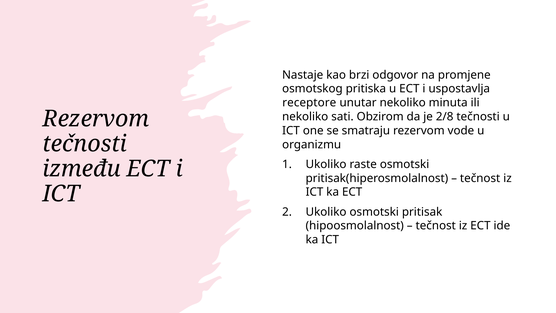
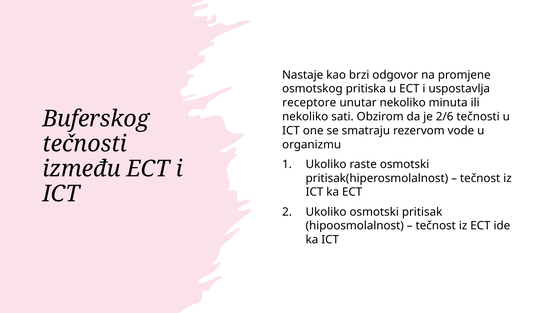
Rezervom at (96, 119): Rezervom -> Buferskog
2/8: 2/8 -> 2/6
